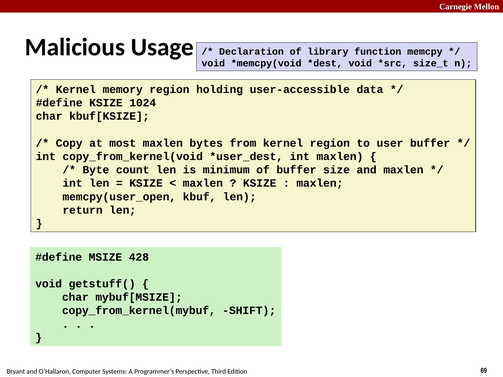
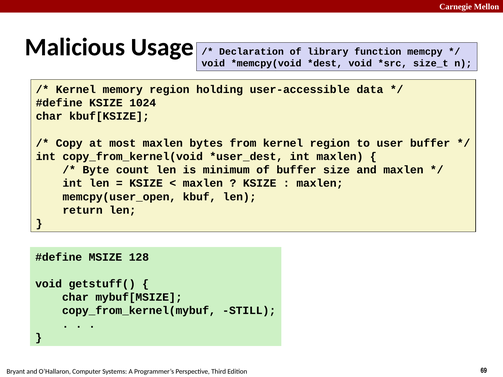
428: 428 -> 128
SHIFT: SHIFT -> STILL
